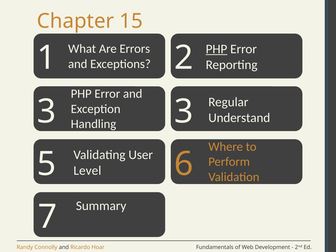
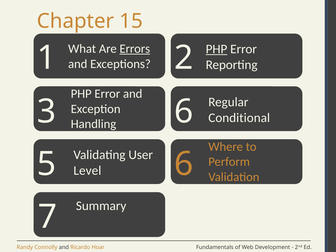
Errors underline: none -> present
3 3: 3 -> 6
Understand: Understand -> Conditional
